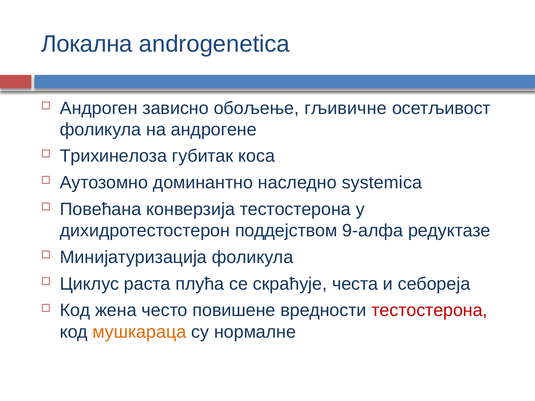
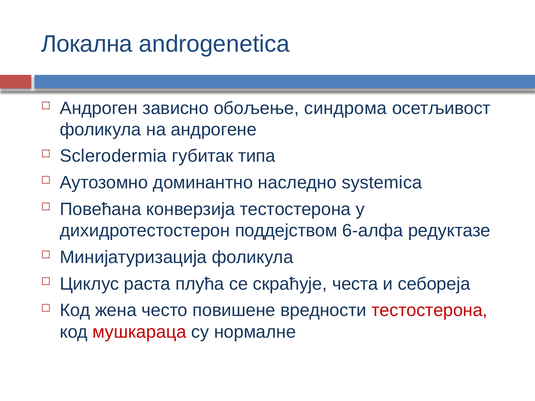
гљивичне: гљивичне -> синдрома
Трихинелоза: Трихинелоза -> Sclerodermia
коса: коса -> типа
9-алфа: 9-алфа -> 6-алфа
мушкараца colour: orange -> red
